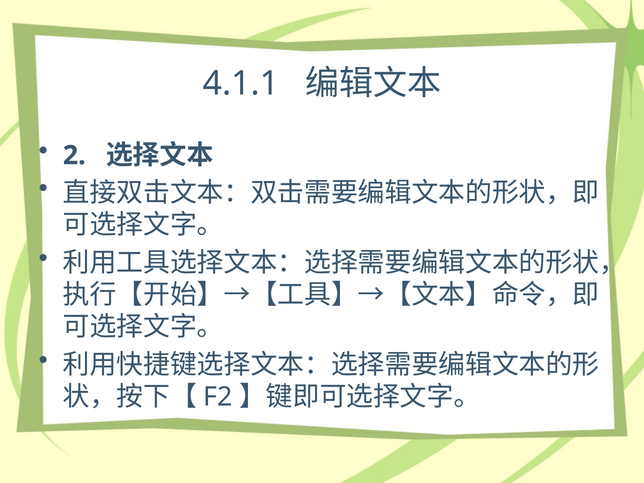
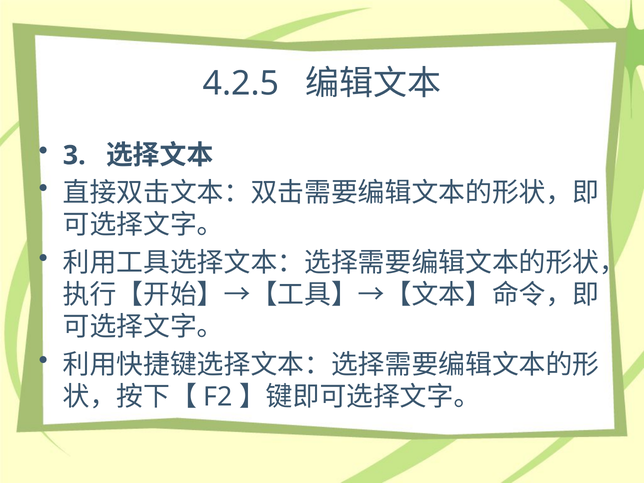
4.1.1: 4.1.1 -> 4.2.5
2: 2 -> 3
